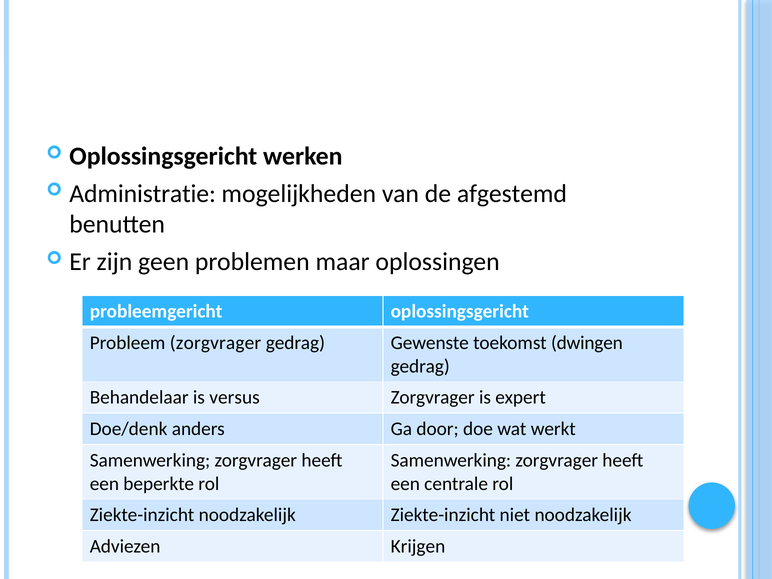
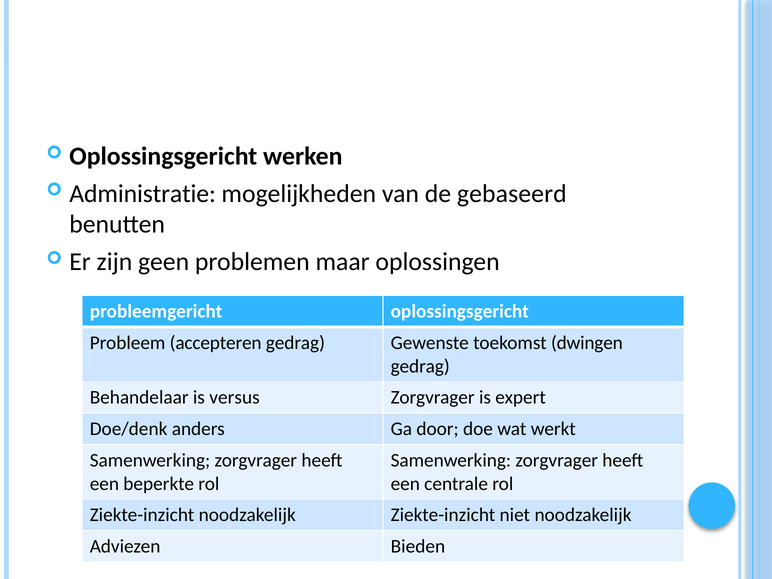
afgestemd: afgestemd -> gebaseerd
Probleem zorgvrager: zorgvrager -> accepteren
Krijgen: Krijgen -> Bieden
